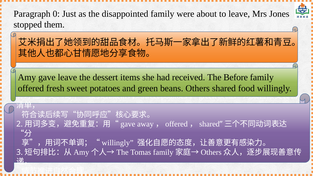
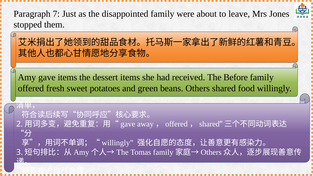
0: 0 -> 7
gave leave: leave -> items
